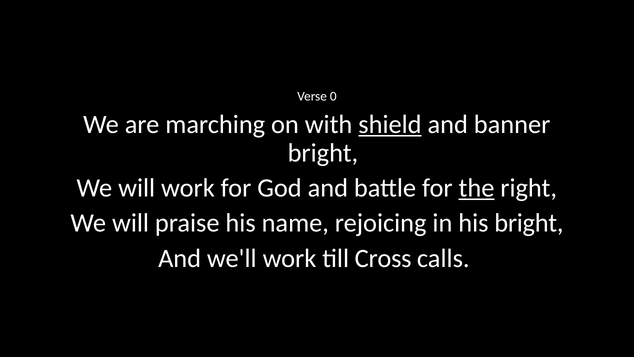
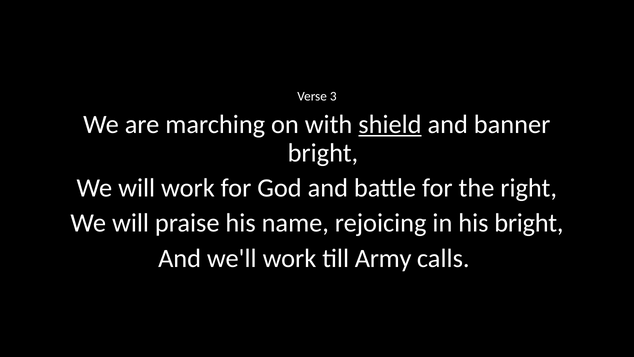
0: 0 -> 3
the underline: present -> none
Cross: Cross -> Army
